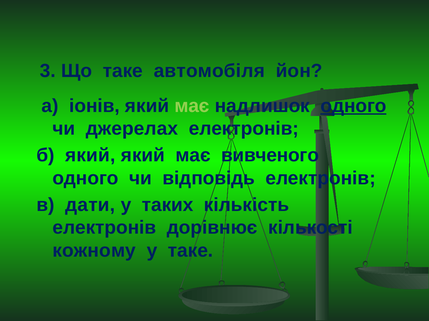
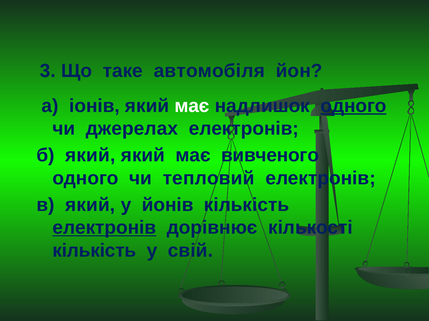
має at (192, 106) colour: light green -> white
відповідь: відповідь -> тепловий
в дати: дати -> який
таких: таких -> йонів
електронів at (104, 228) underline: none -> present
кожному at (94, 251): кожному -> кількість
у таке: таке -> свій
